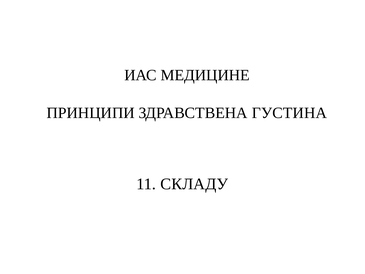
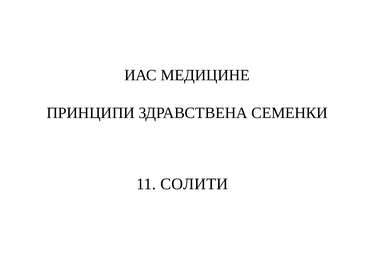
ГУСТИНА: ГУСТИНА -> СЕМЕНКИ
СКЛАДУ: СКЛАДУ -> СОЛИТИ
